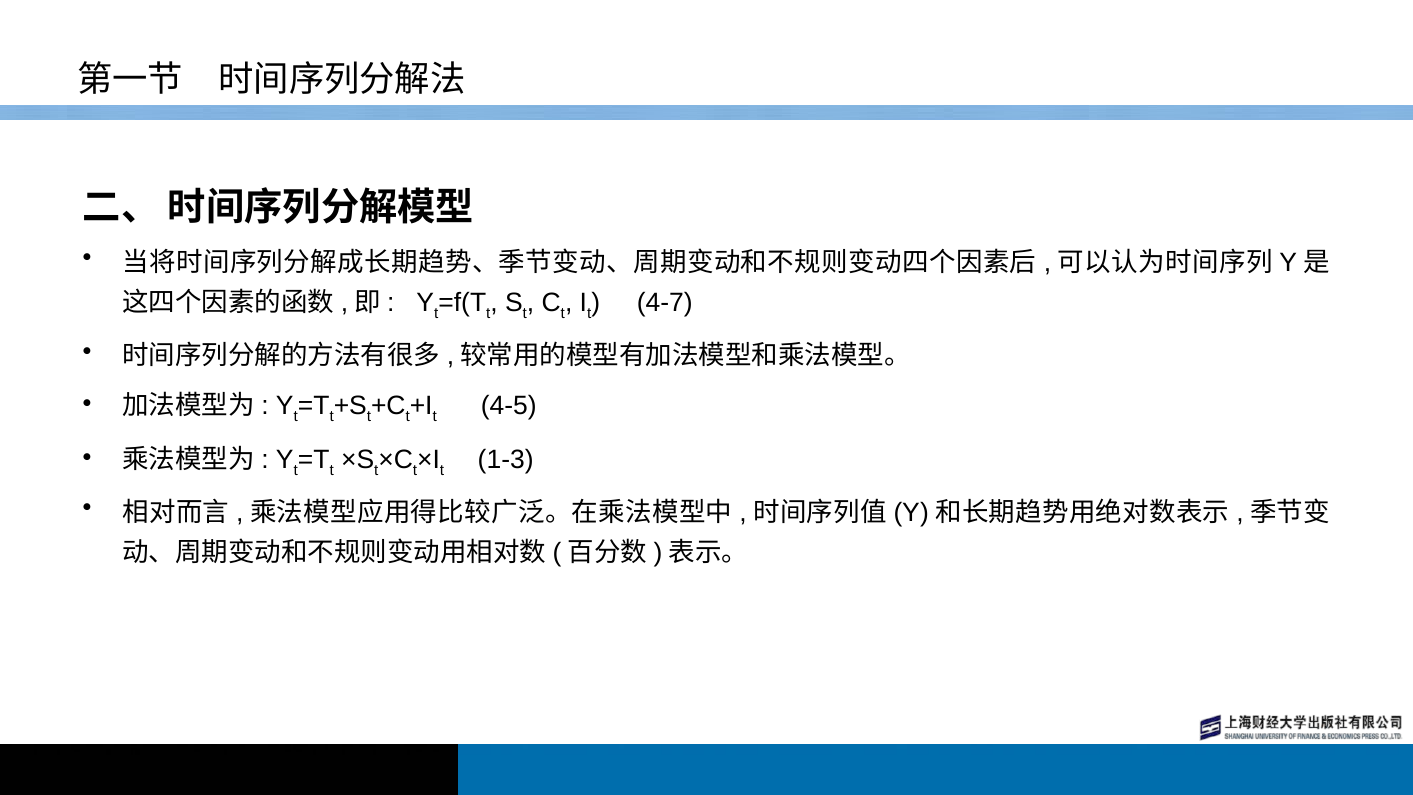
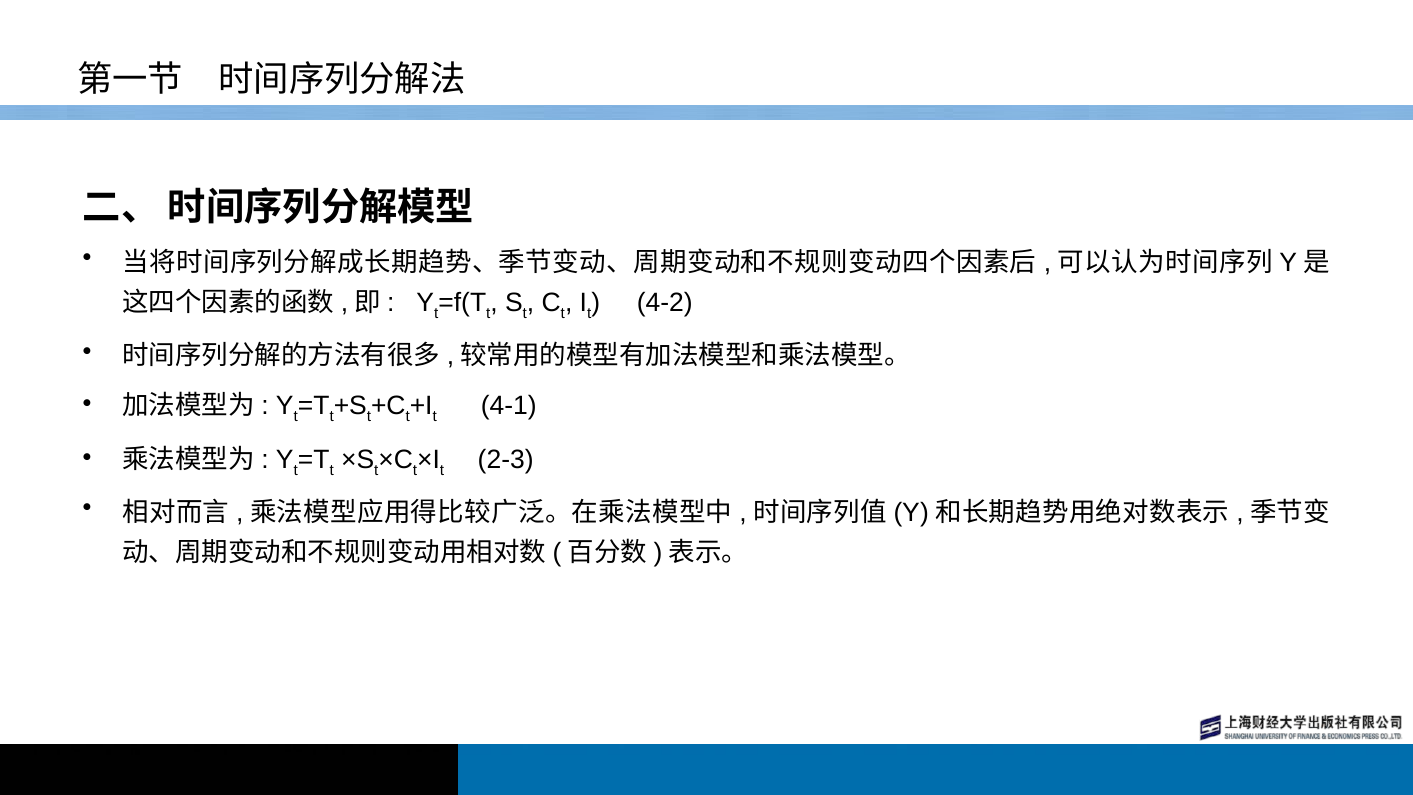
4-7: 4-7 -> 4-2
4-5: 4-5 -> 4-1
1-3: 1-3 -> 2-3
